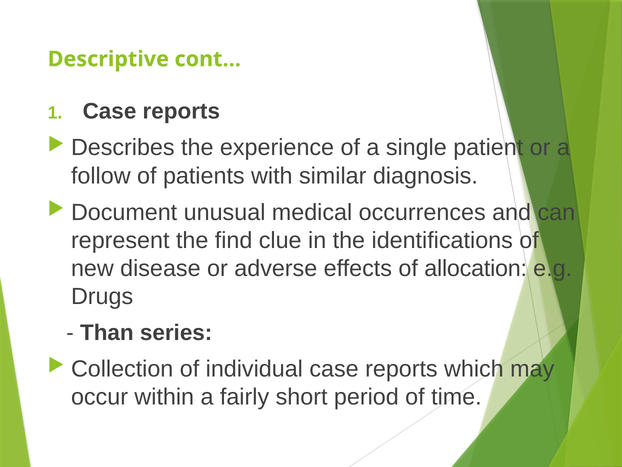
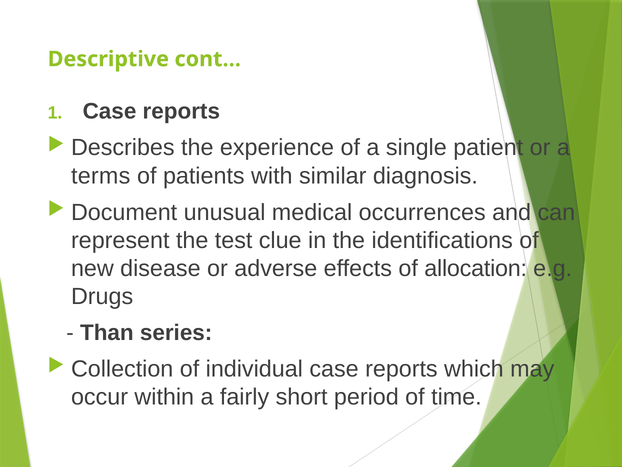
follow: follow -> terms
find: find -> test
